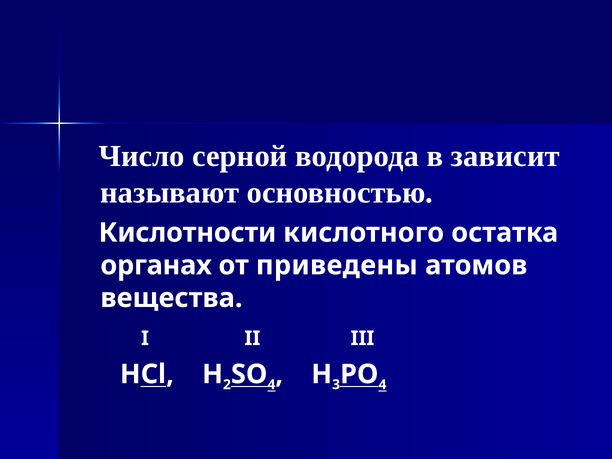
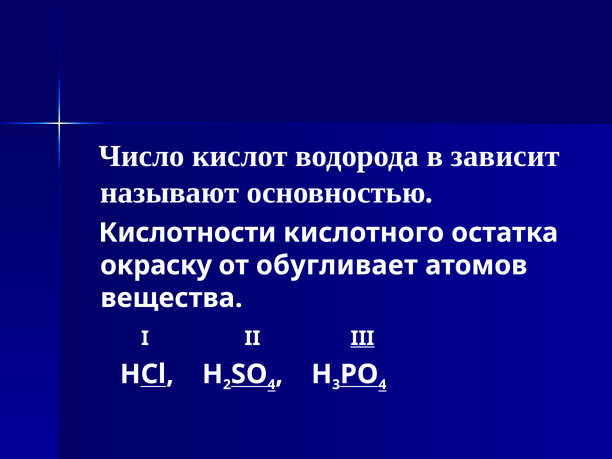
серной: серной -> кислот
органах: органах -> окраску
приведены: приведены -> обугливает
III underline: none -> present
